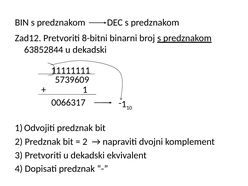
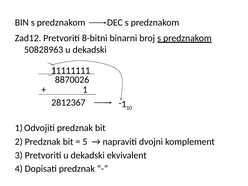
63852844: 63852844 -> 50828963
5739609: 5739609 -> 8870026
0066317: 0066317 -> 2812367
2 at (85, 142): 2 -> 5
